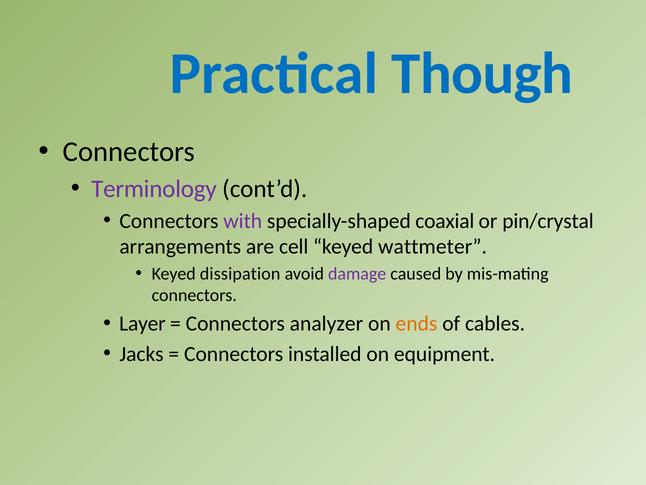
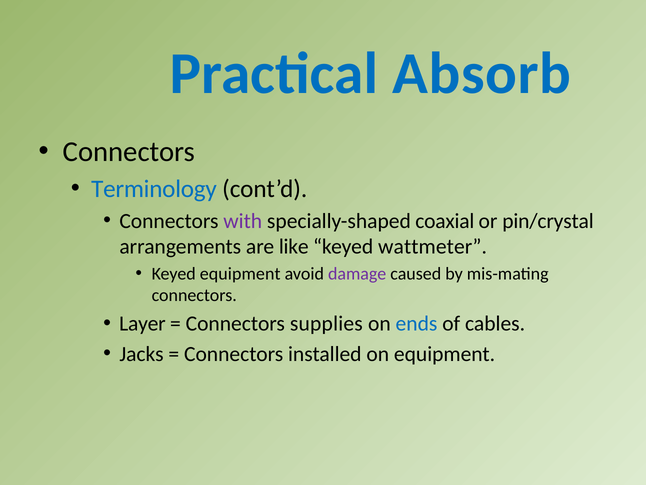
Though: Though -> Absorb
Terminology colour: purple -> blue
cell: cell -> like
Keyed dissipation: dissipation -> equipment
analyzer: analyzer -> supplies
ends colour: orange -> blue
